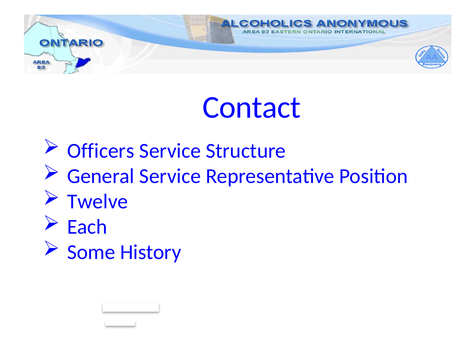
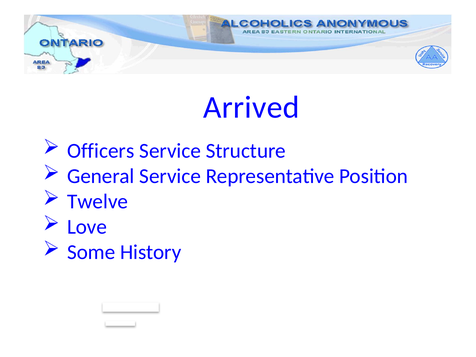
Contact: Contact -> Arrived
Each: Each -> Love
